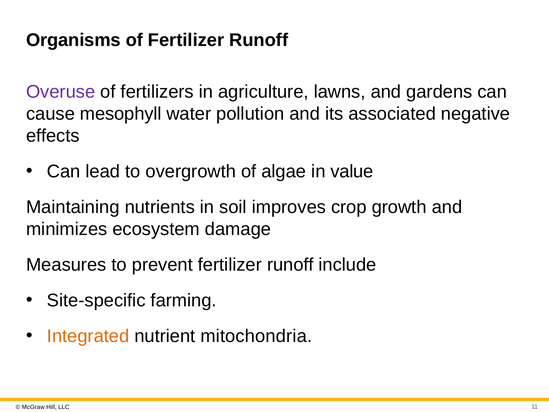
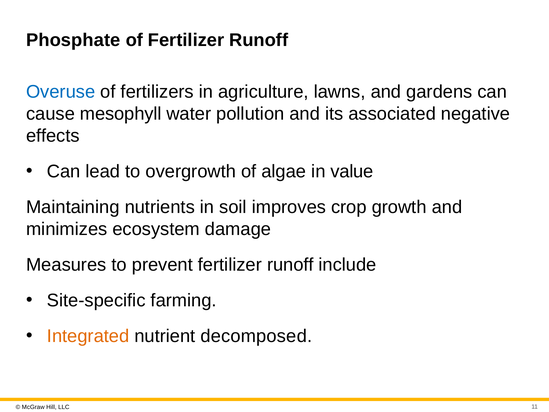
Organisms: Organisms -> Phosphate
Overuse colour: purple -> blue
mitochondria: mitochondria -> decomposed
